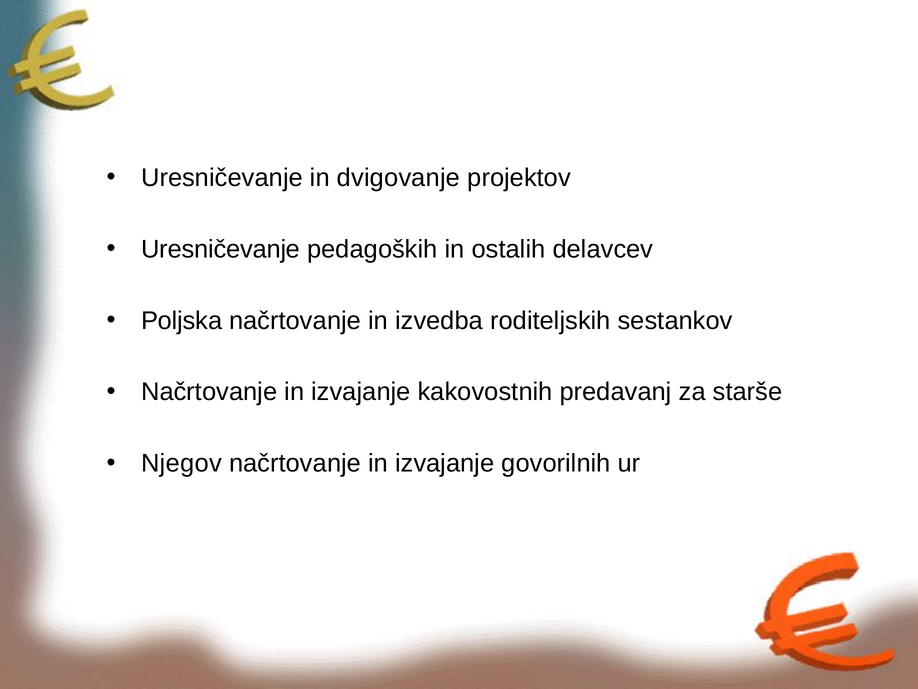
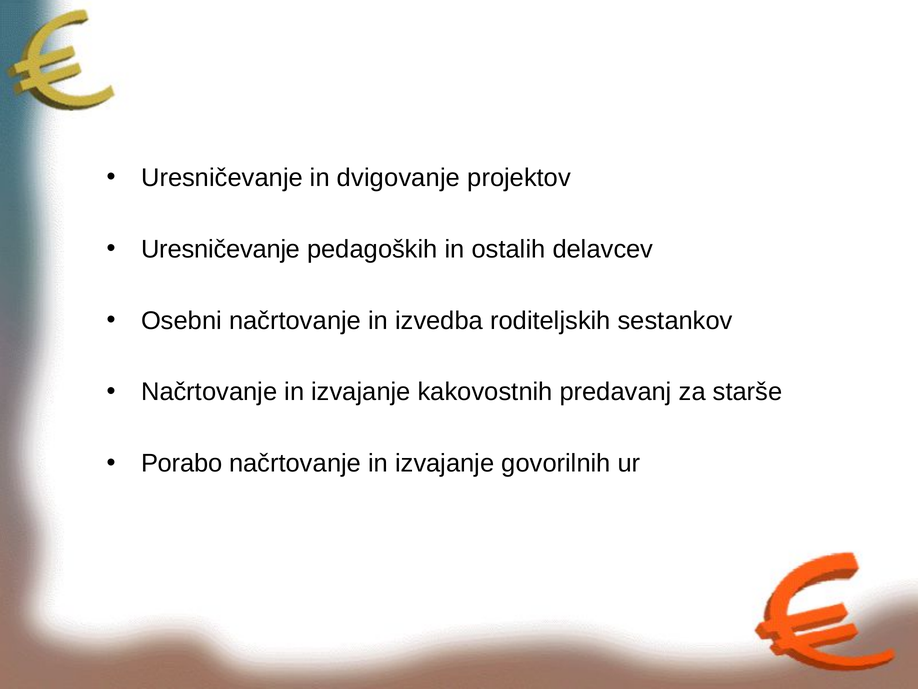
Poljska: Poljska -> Osebni
Njegov: Njegov -> Porabo
